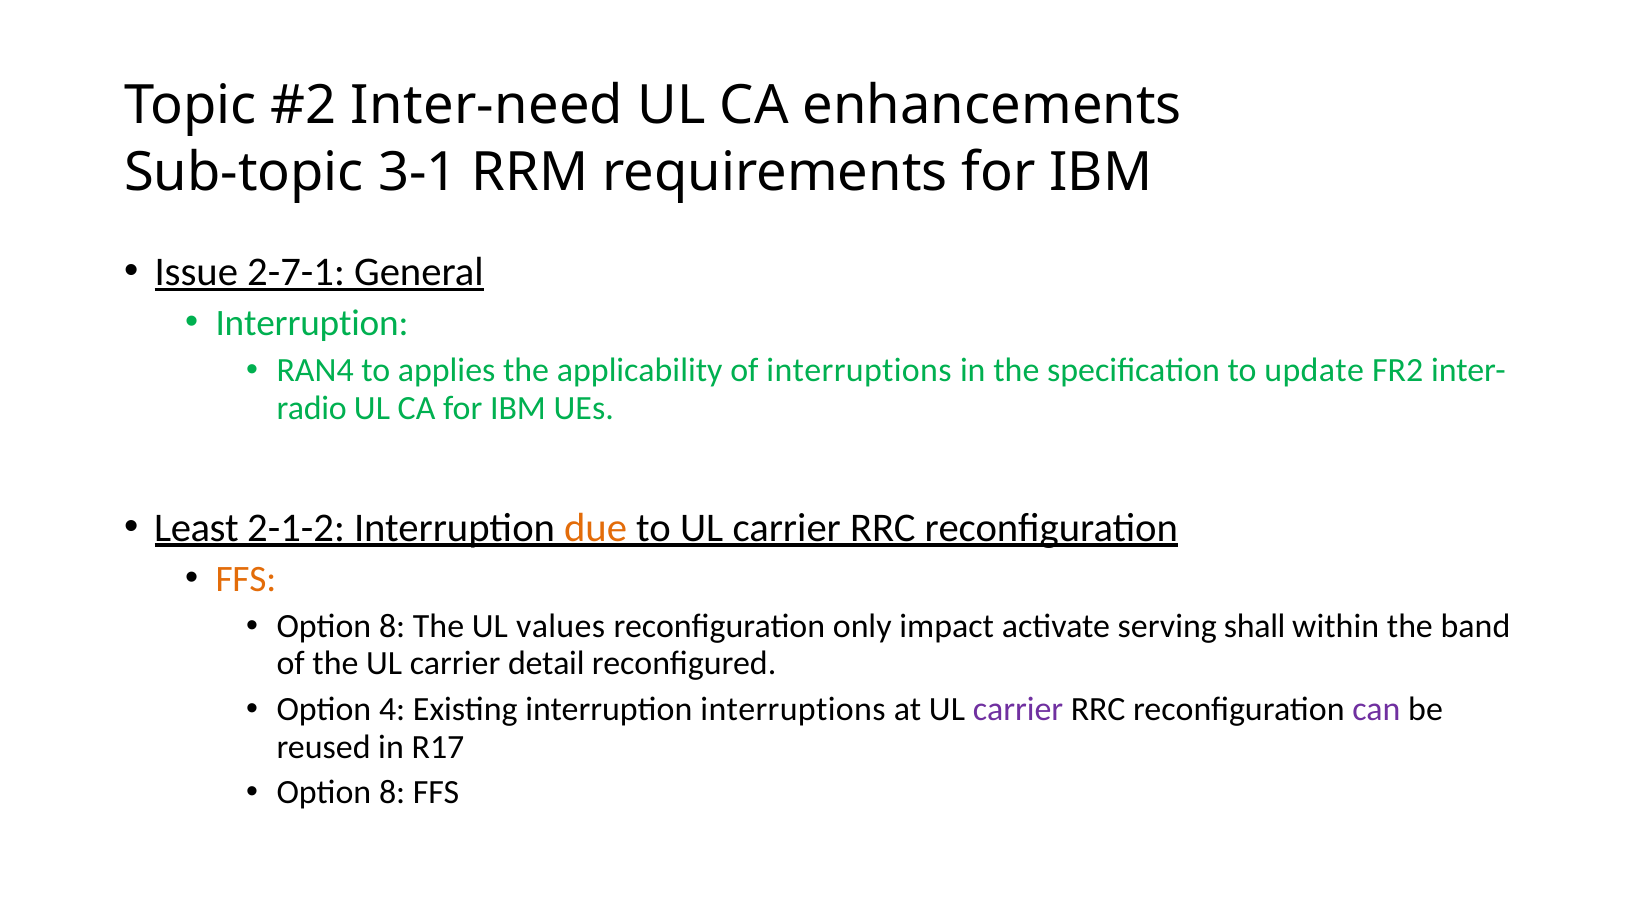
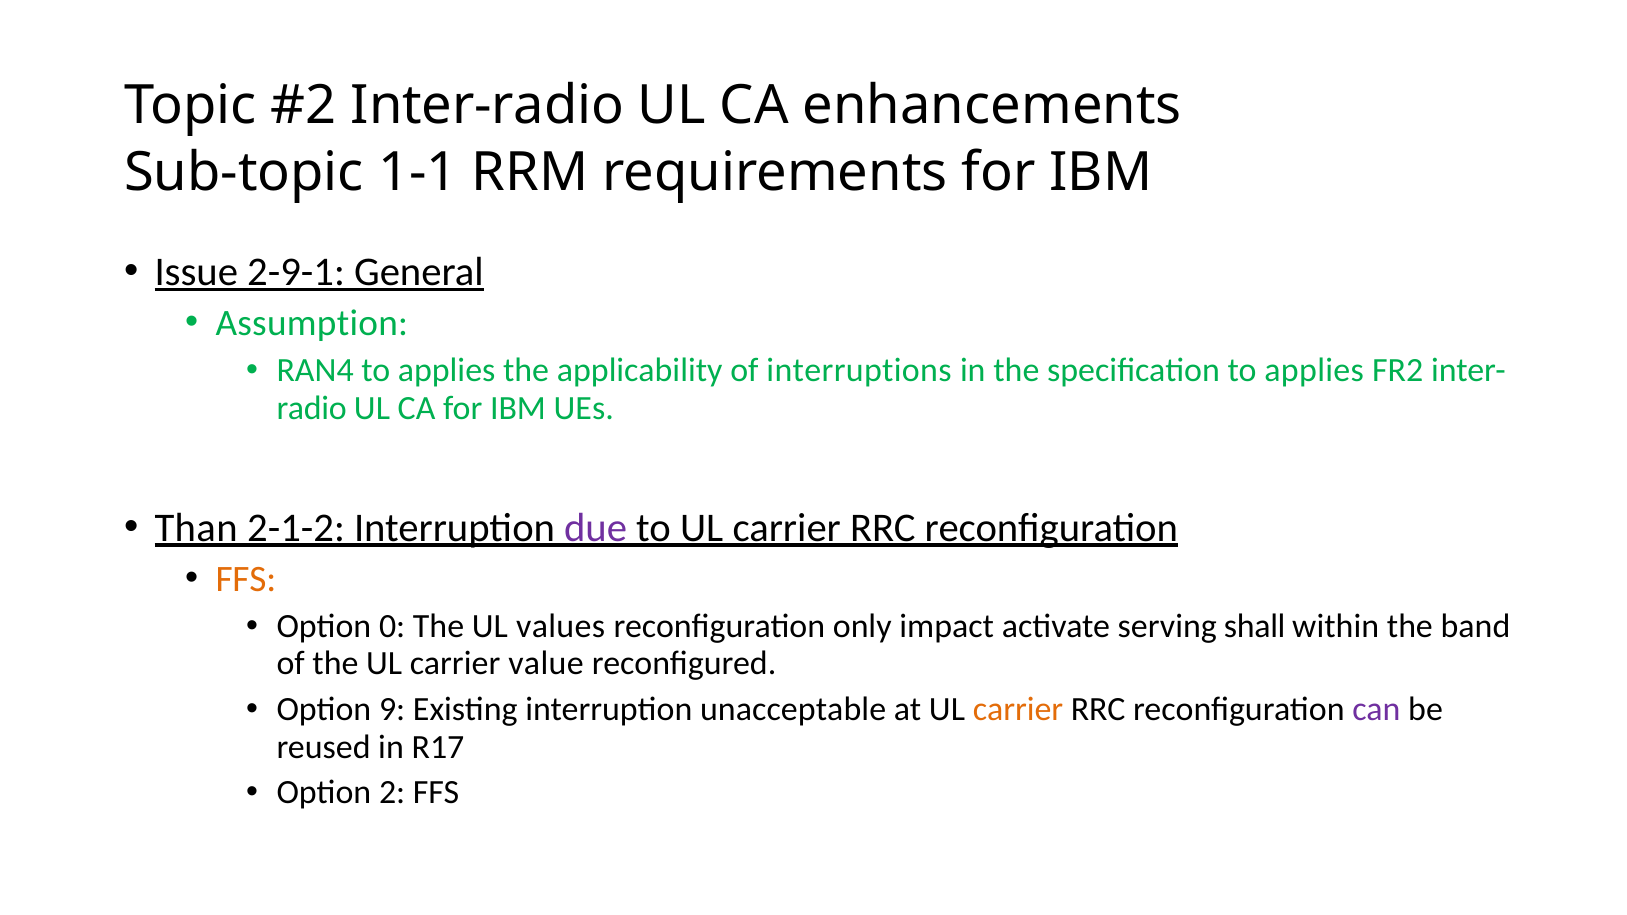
Inter-need: Inter-need -> Inter-radio
3-1: 3-1 -> 1-1
2-7-1: 2-7-1 -> 2-9-1
Interruption at (312, 323): Interruption -> Assumption
specification to update: update -> applies
Least: Least -> Than
due colour: orange -> purple
8 at (392, 627): 8 -> 0
detail: detail -> value
4: 4 -> 9
interruption interruptions: interruptions -> unacceptable
carrier at (1018, 710) colour: purple -> orange
8 at (392, 793): 8 -> 2
